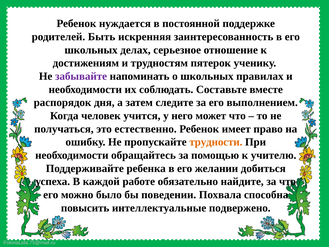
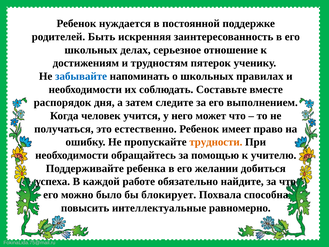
забывайте colour: purple -> blue
поведении: поведении -> блокирует
подвержено: подвержено -> равномерно
